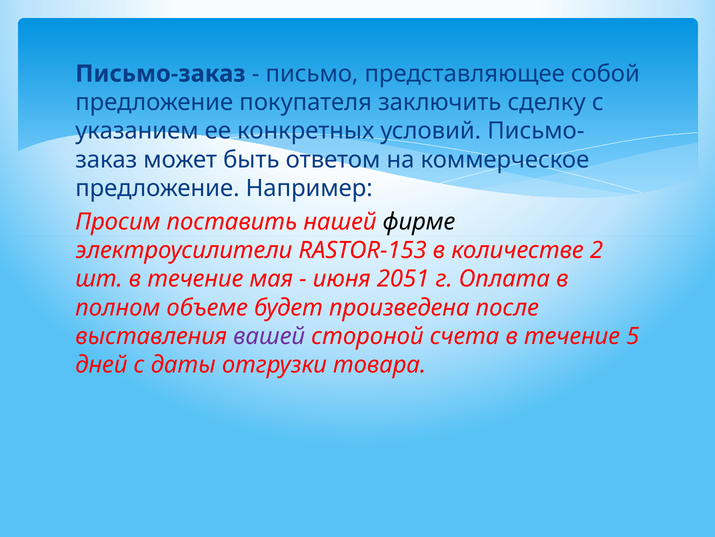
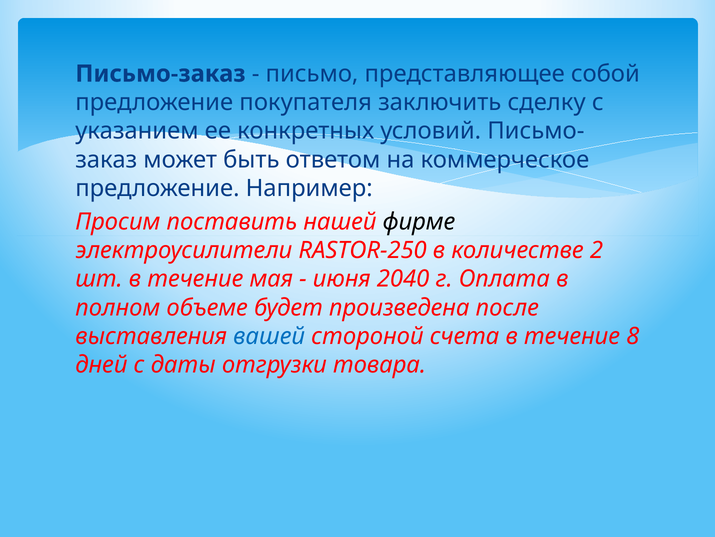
RASTOR-153: RASTOR-153 -> RASTOR-250
2051: 2051 -> 2040
вашей colour: purple -> blue
5: 5 -> 8
